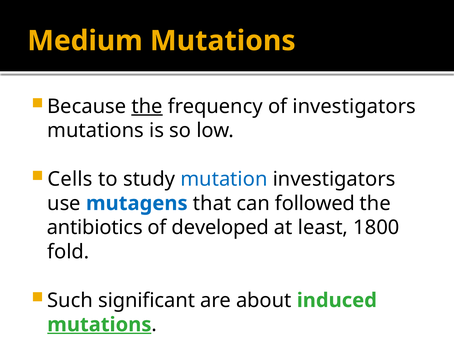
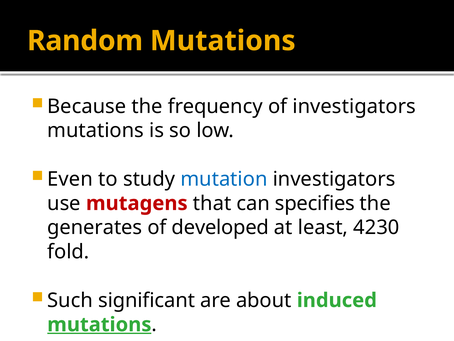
Medium: Medium -> Random
the at (147, 106) underline: present -> none
Cells: Cells -> Even
mutagens colour: blue -> red
followed: followed -> specifies
antibiotics: antibiotics -> generates
1800: 1800 -> 4230
